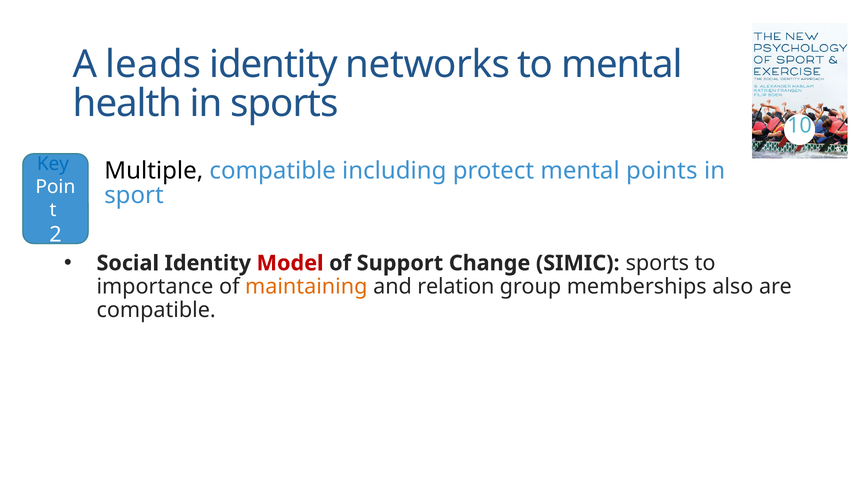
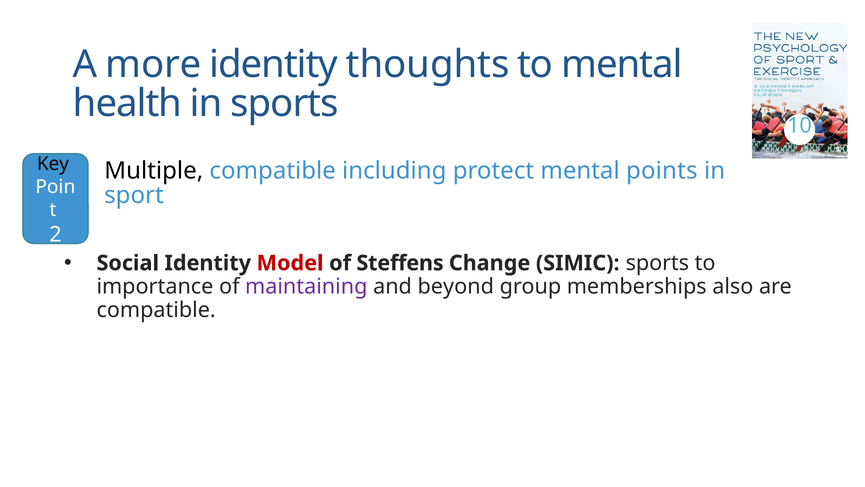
leads: leads -> more
networks: networks -> thoughts
Key colour: blue -> black
Support: Support -> Steffens
maintaining colour: orange -> purple
relation: relation -> beyond
